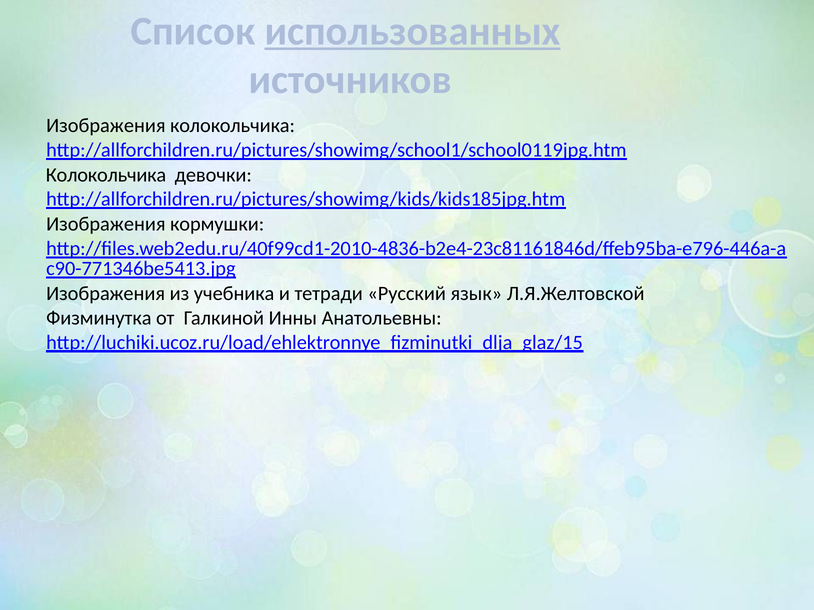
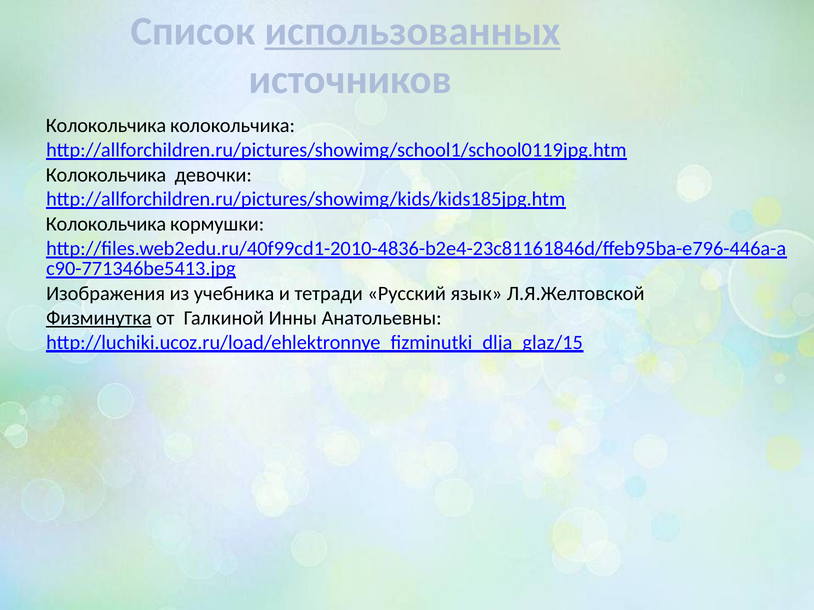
Изображения at (106, 126): Изображения -> Колокольчика
Изображения at (106, 224): Изображения -> Колокольчика
Физминутка underline: none -> present
